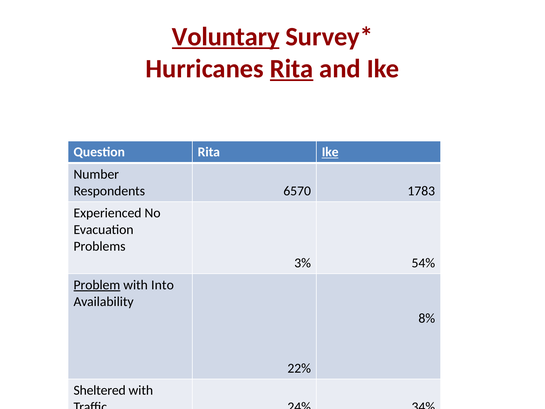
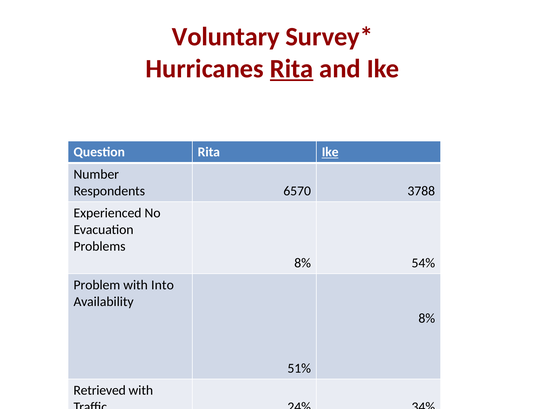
Voluntary underline: present -> none
1783: 1783 -> 3788
3% at (303, 263): 3% -> 8%
Problem underline: present -> none
22%: 22% -> 51%
Sheltered: Sheltered -> Retrieved
